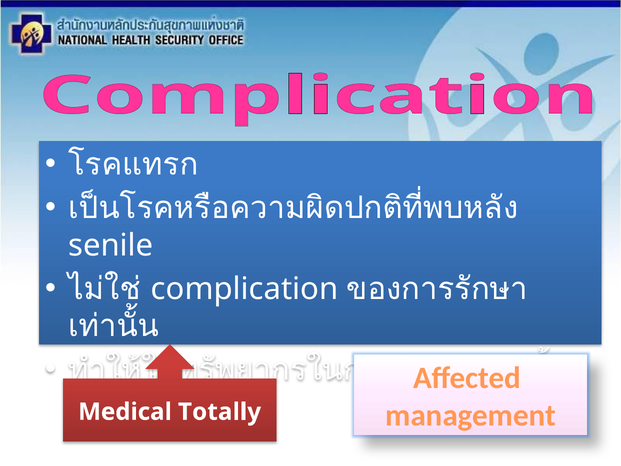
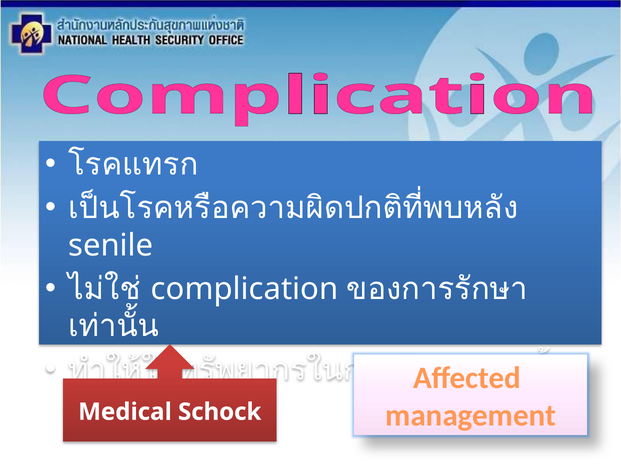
Totally: Totally -> Schock
